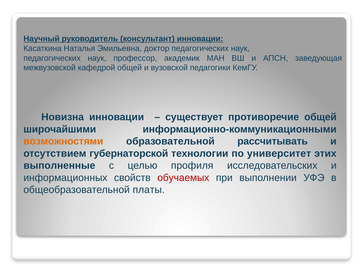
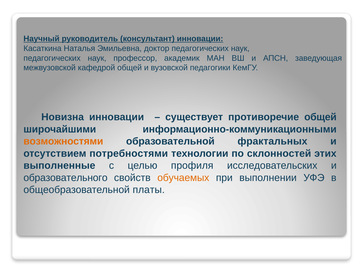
рассчитывать: рассчитывать -> фрактальных
губернаторской: губернаторской -> потребностями
университет: университет -> склонностей
информационных: информационных -> образовательного
обучаемых colour: red -> orange
